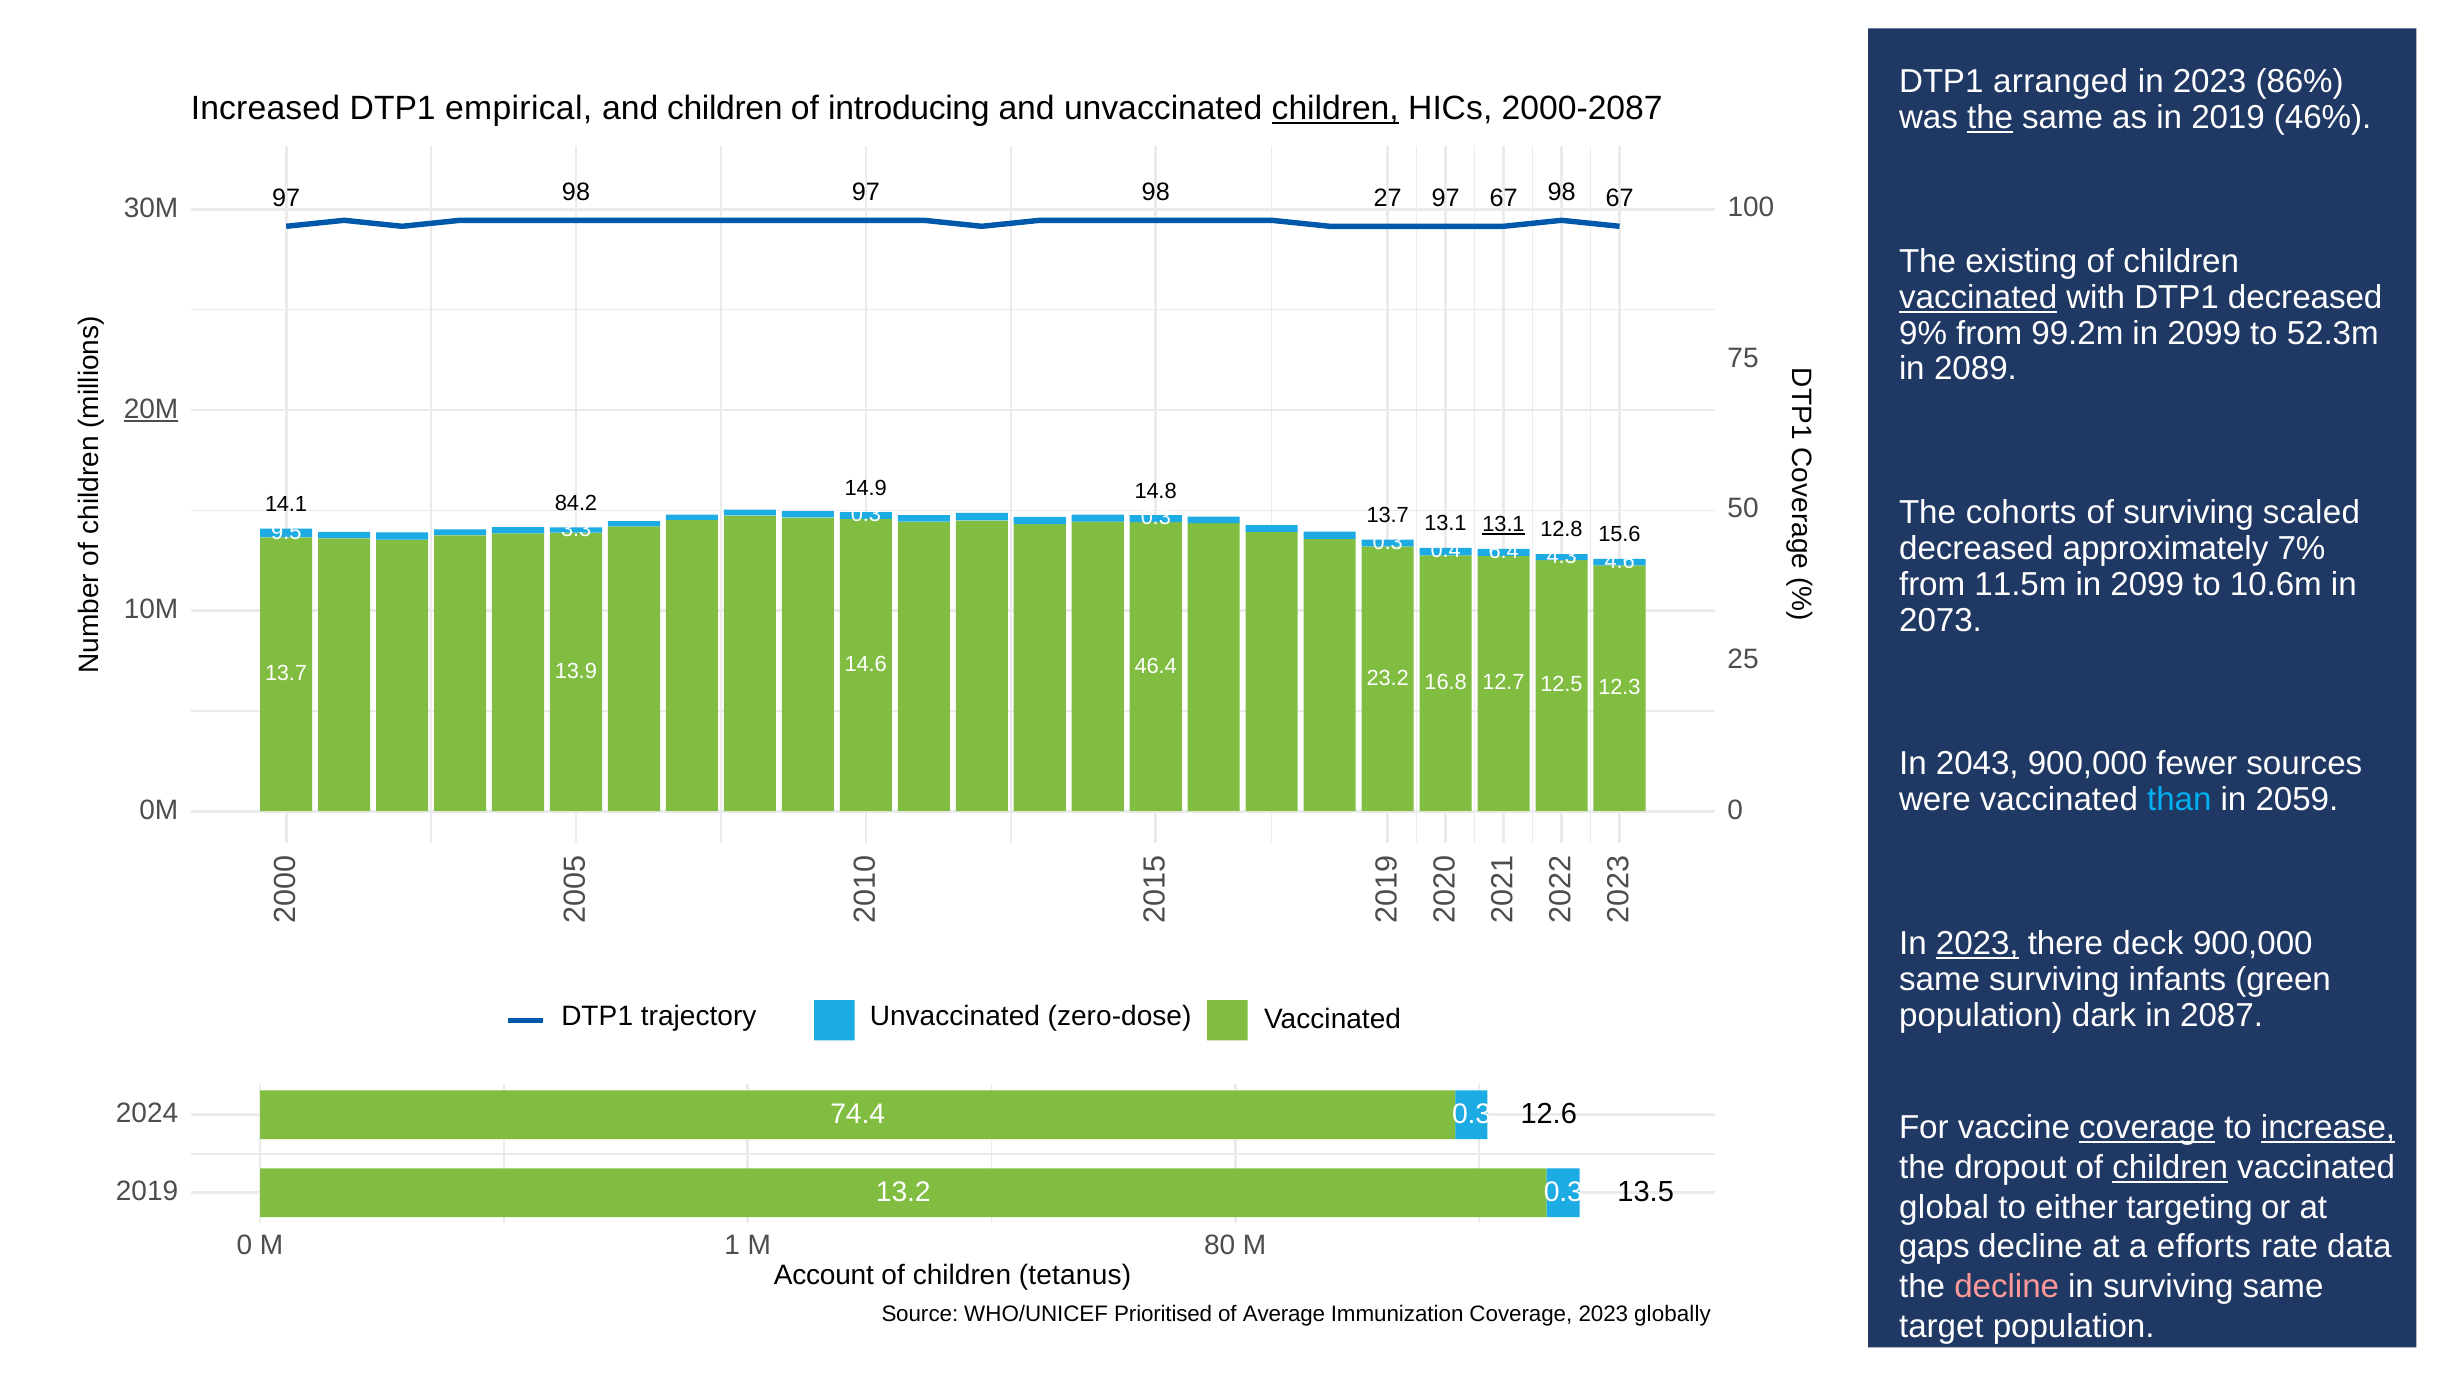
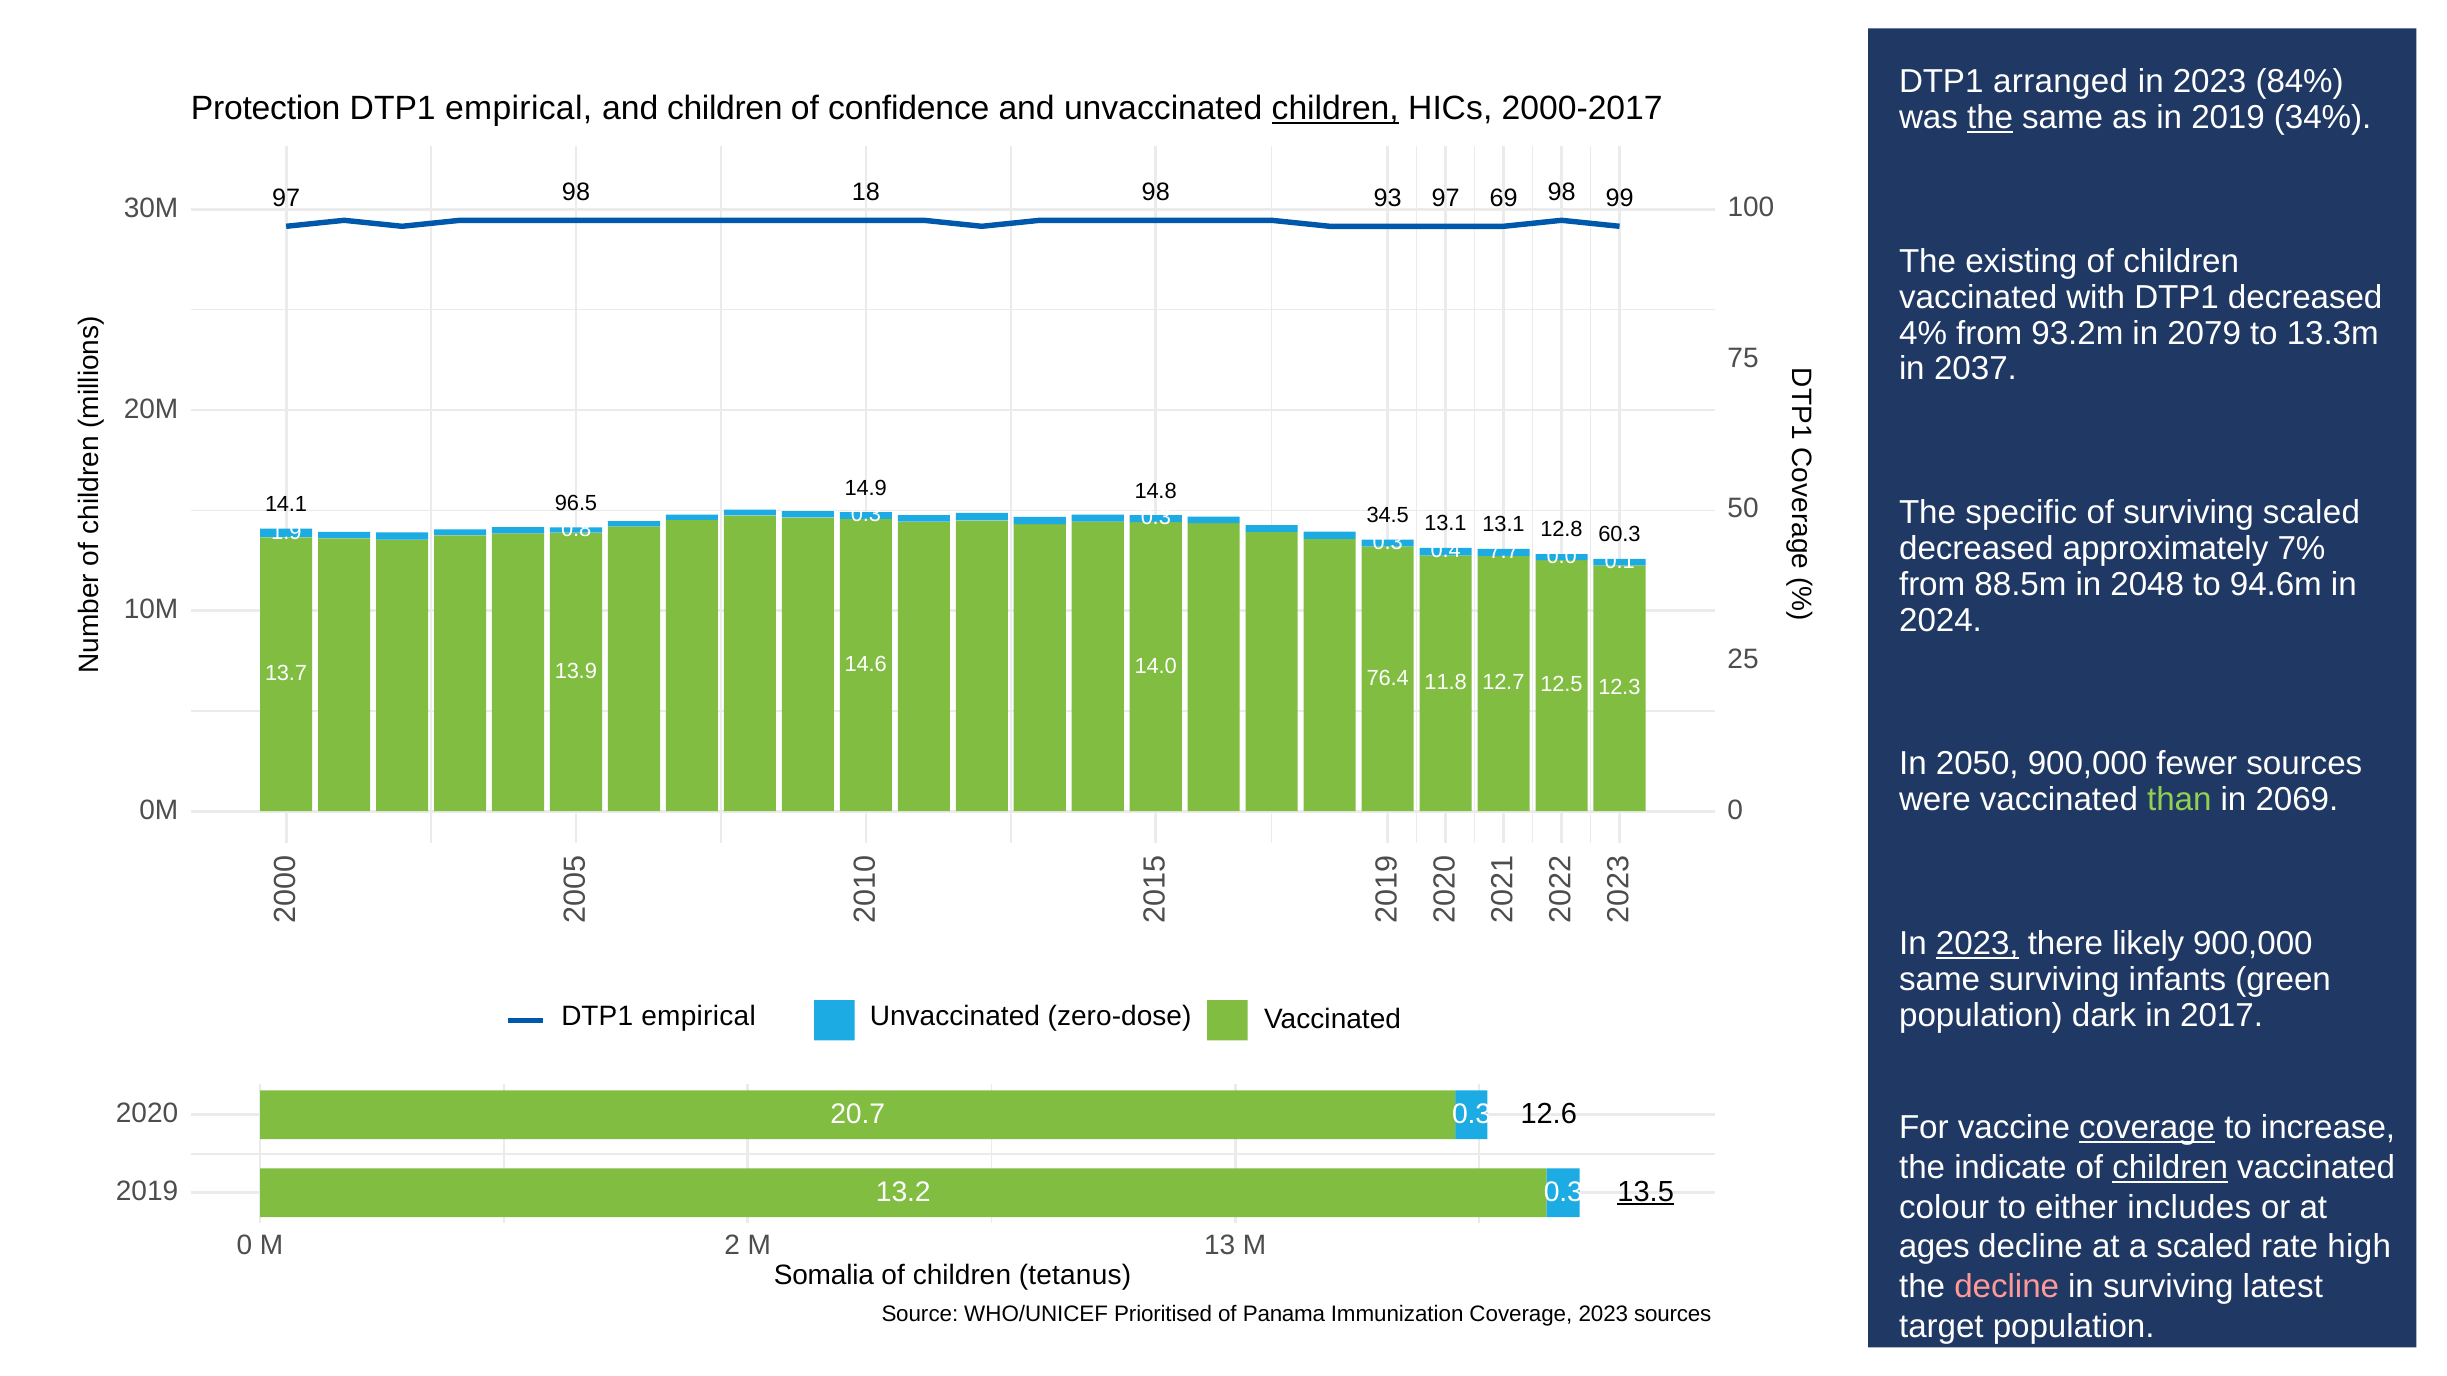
86%: 86% -> 84%
Increased: Increased -> Protection
introducing: introducing -> confidence
2000-2087: 2000-2087 -> 2000-2017
46%: 46% -> 34%
98 97: 97 -> 18
27: 27 -> 93
97 67: 67 -> 69
98 67: 67 -> 99
vaccinated at (1978, 297) underline: present -> none
9%: 9% -> 4%
99.2m: 99.2m -> 93.2m
2099 at (2204, 333): 2099 -> 2079
52.3m: 52.3m -> 13.3m
2089: 2089 -> 2037
20M underline: present -> none
84.2: 84.2 -> 96.5
cohorts: cohorts -> specific
13.7 at (1388, 516): 13.7 -> 34.5
13.1 at (1504, 525) underline: present -> none
15.6: 15.6 -> 60.3
3.3: 3.3 -> 0.8
9.5: 9.5 -> 1.9
6.4: 6.4 -> 7.7
4.3: 4.3 -> 0.0
4.6: 4.6 -> 0.1
11.5m: 11.5m -> 88.5m
2099 at (2147, 585): 2099 -> 2048
10.6m: 10.6m -> 94.6m
2073: 2073 -> 2024
46.4: 46.4 -> 14.0
23.2: 23.2 -> 76.4
16.8: 16.8 -> 11.8
2043: 2043 -> 2050
than colour: light blue -> light green
2059: 2059 -> 2069
deck: deck -> likely
2087: 2087 -> 2017
trajectory at (699, 1017): trajectory -> empirical
2024: 2024 -> 2020
74.4: 74.4 -> 20.7
increase underline: present -> none
dropout: dropout -> indicate
13.5 underline: none -> present
global: global -> colour
targeting: targeting -> includes
gaps: gaps -> ages
a efforts: efforts -> scaled
data: data -> high
M 1: 1 -> 2
80: 80 -> 13
Account: Account -> Somalia
surviving same: same -> latest
Average: Average -> Panama
2023 globally: globally -> sources
